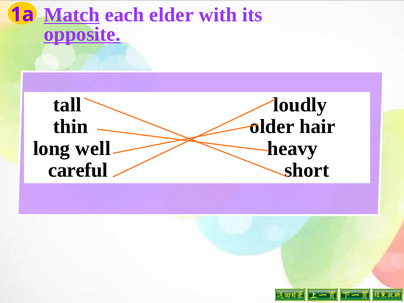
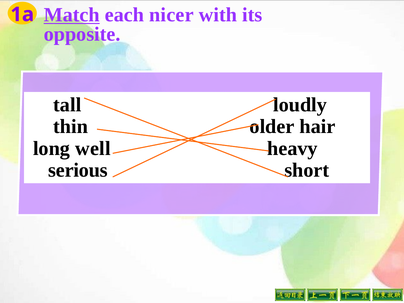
elder: elder -> nicer
opposite underline: present -> none
careful: careful -> serious
